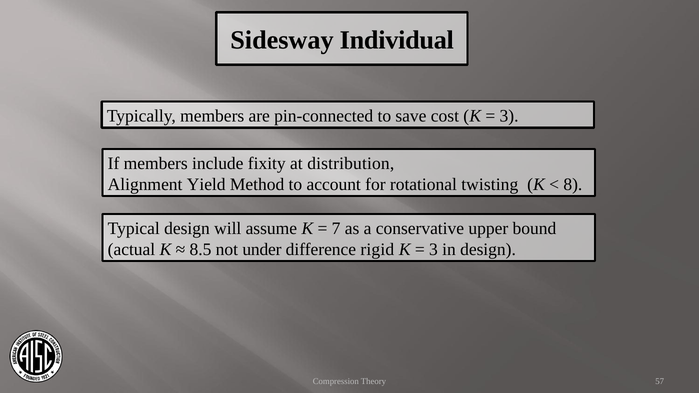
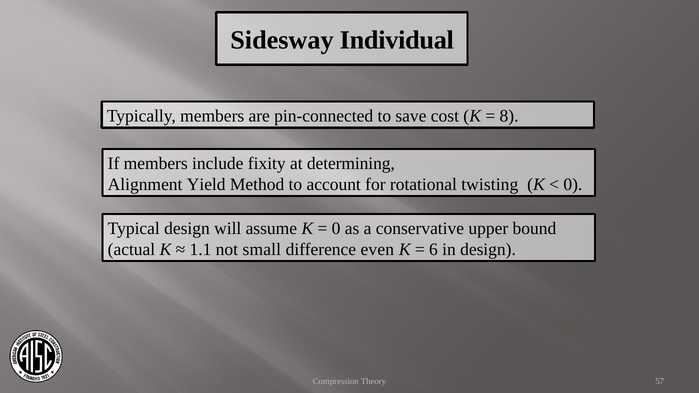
3 at (509, 116): 3 -> 8
distribution: distribution -> determining
8 at (573, 184): 8 -> 0
7 at (336, 228): 7 -> 0
8.5: 8.5 -> 1.1
under: under -> small
rigid: rigid -> even
3 at (433, 249): 3 -> 6
